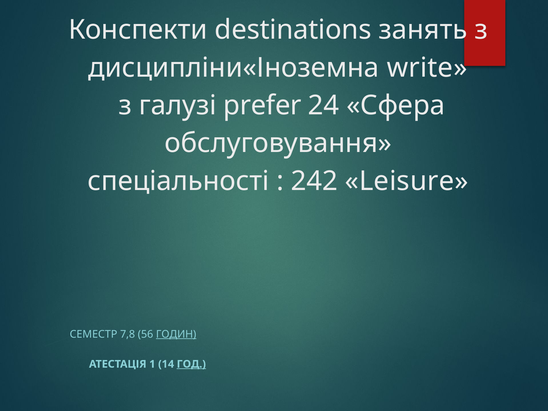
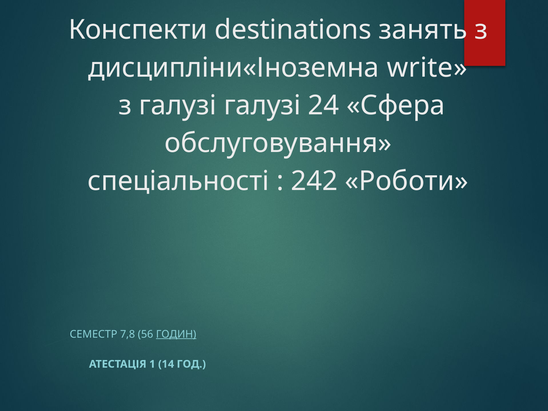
галузі prefer: prefer -> галузі
Leisure: Leisure -> Роботи
ГОД underline: present -> none
